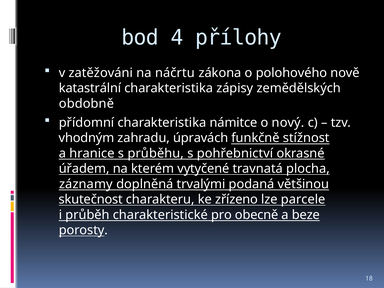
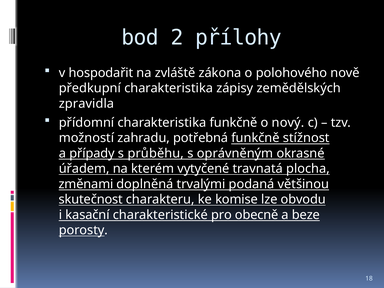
4: 4 -> 2
zatěžováni: zatěžováni -> hospodařit
náčrtu: náčrtu -> zvláště
katastrální: katastrální -> předkupní
obdobně: obdobně -> zpravidla
charakteristika námitce: námitce -> funkčně
vhodným: vhodným -> možností
úpravách: úpravách -> potřebná
hranice: hranice -> případy
pohřebnictví: pohřebnictví -> oprávněným
záznamy: záznamy -> změnami
zřízeno: zřízeno -> komise
parcele: parcele -> obvodu
průběh: průběh -> kasační
